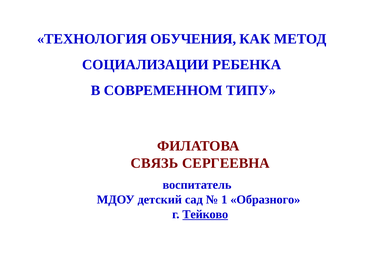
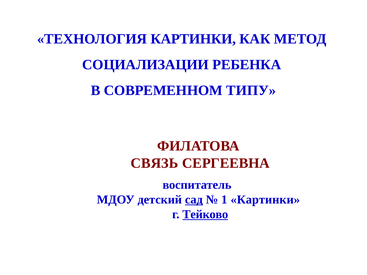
ТЕХНОЛОГИЯ ОБУЧЕНИЯ: ОБУЧЕНИЯ -> КАРТИНКИ
сад underline: none -> present
1 Образного: Образного -> Картинки
